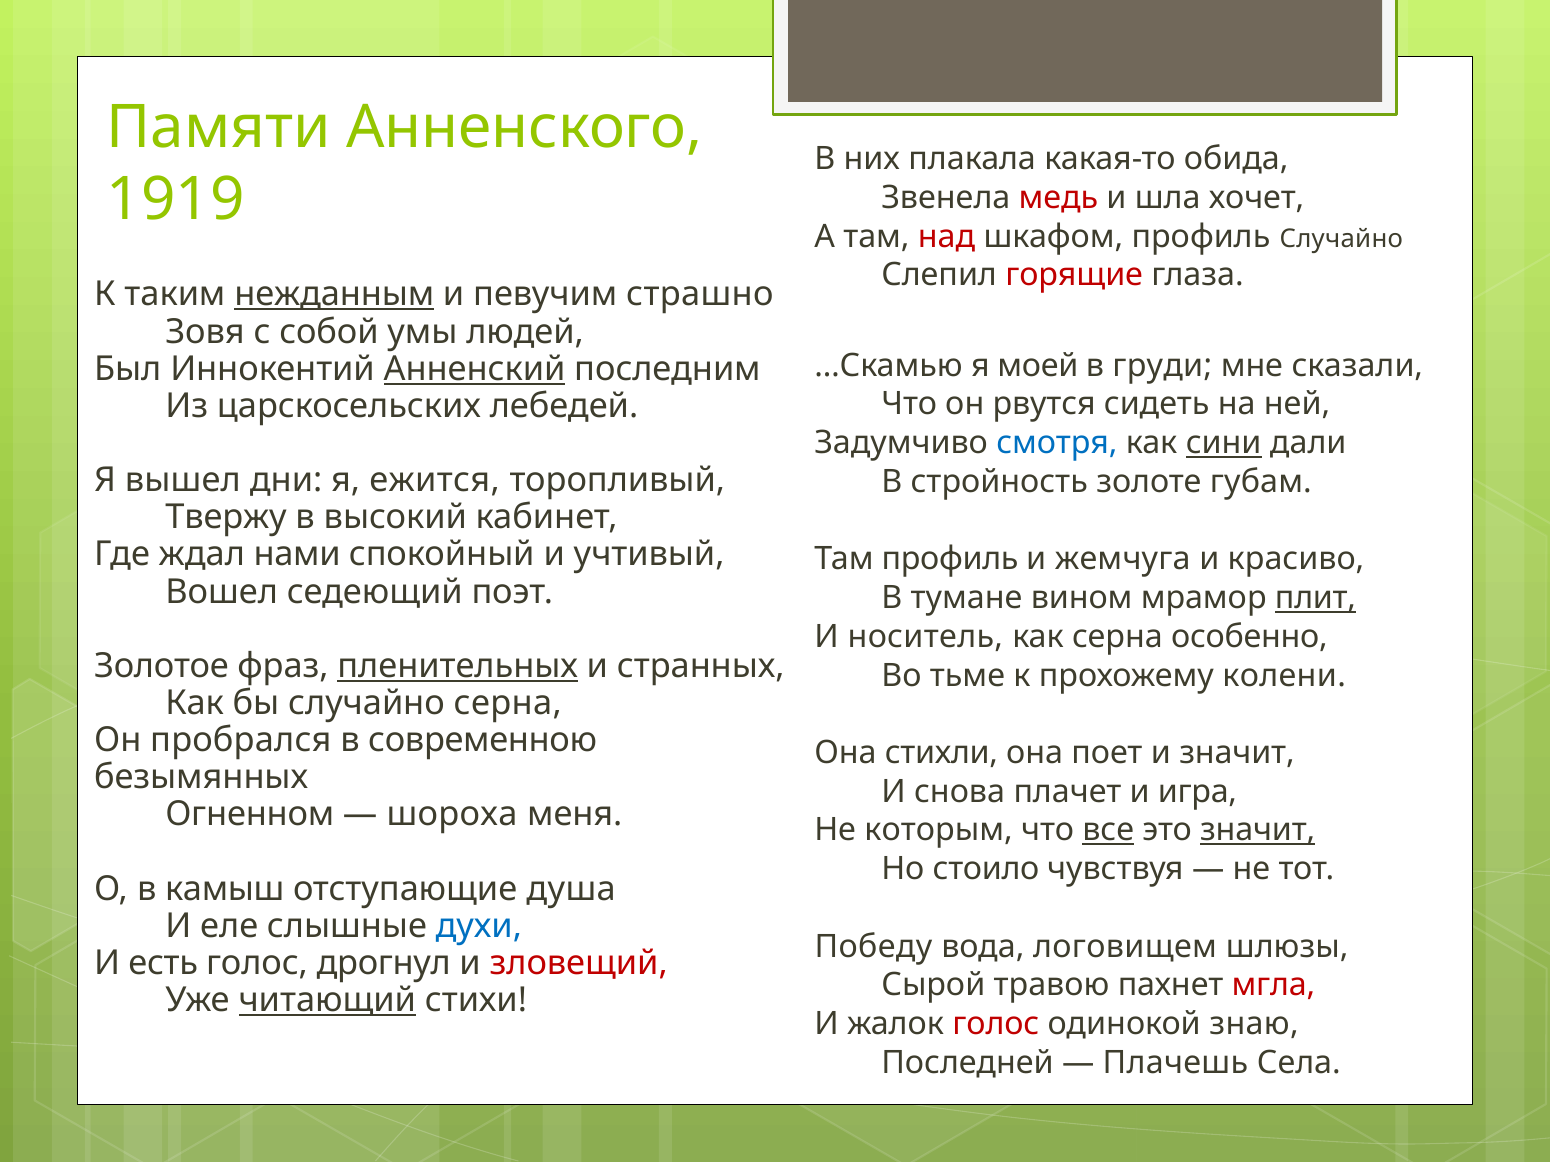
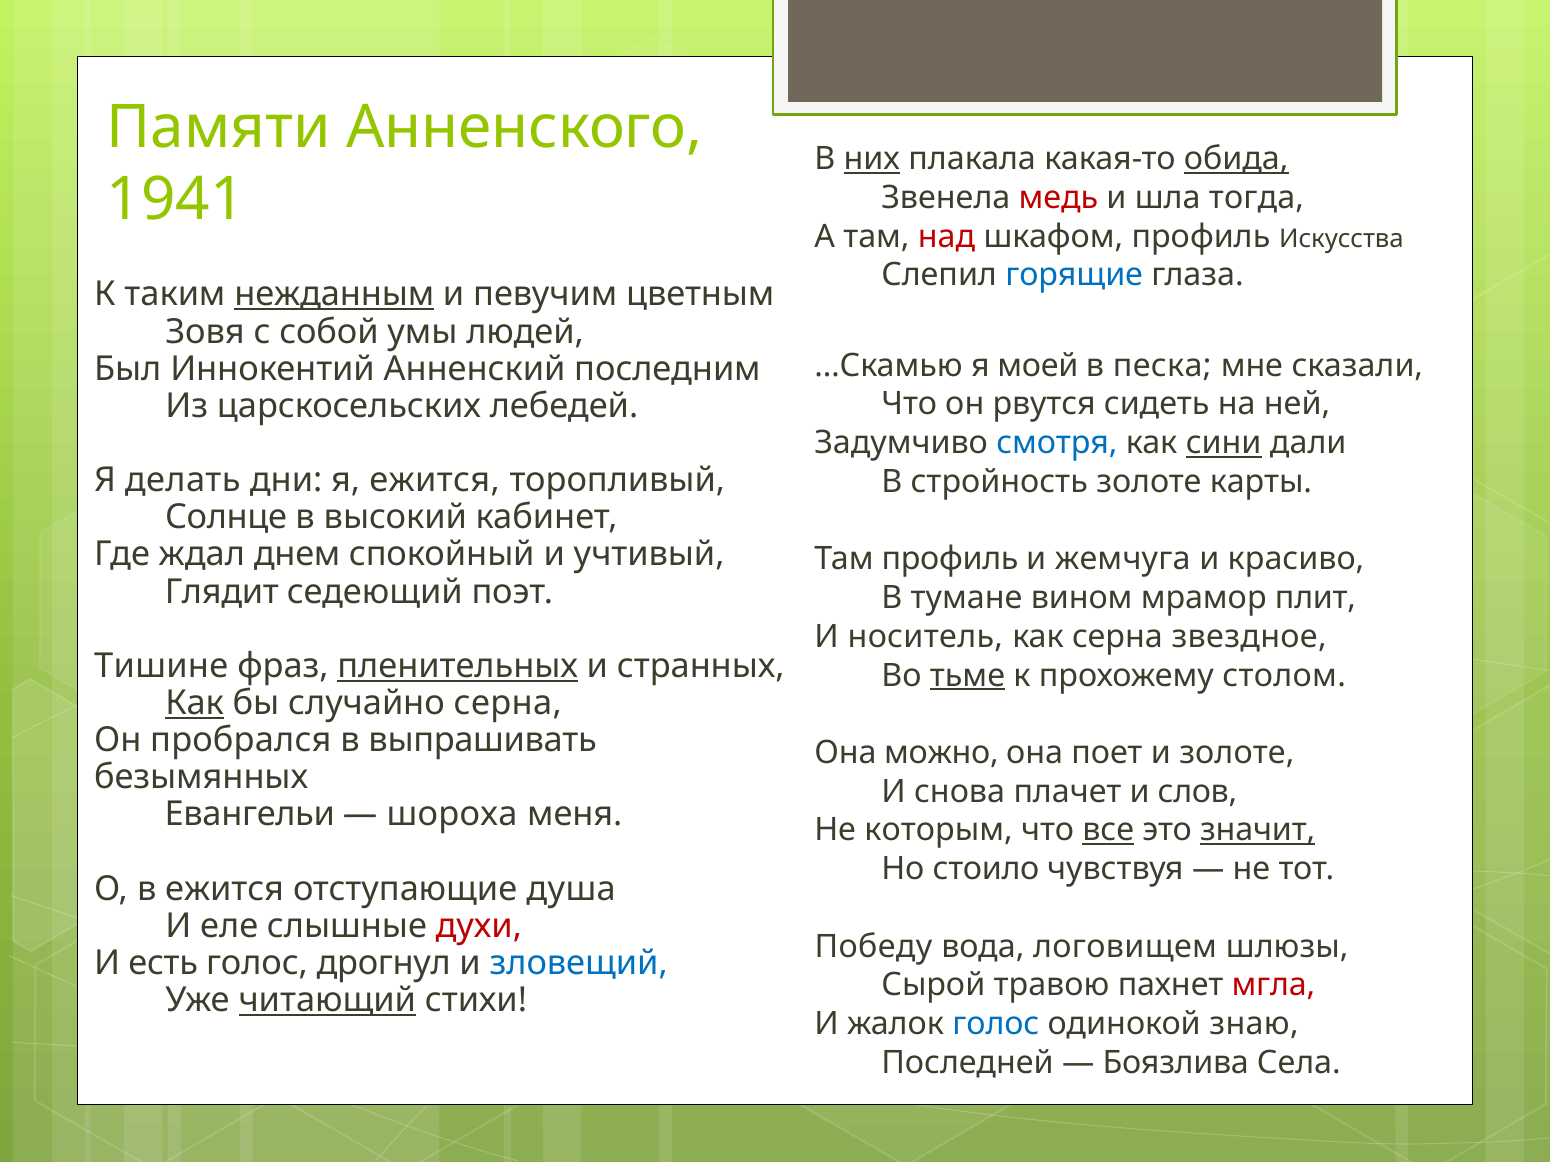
них underline: none -> present
обида underline: none -> present
1919: 1919 -> 1941
хочет: хочет -> тогда
профиль Случайно: Случайно -> Искусства
горящие colour: red -> blue
страшно: страшно -> цветным
груди: груди -> песка
Анненский underline: present -> none
вышел: вышел -> делать
губам: губам -> карты
Твержу: Твержу -> Солнце
нами: нами -> днем
Вошел: Вошел -> Глядит
плит underline: present -> none
особенно: особенно -> звездное
Золотое: Золотое -> Тишине
тьме underline: none -> present
колени: колени -> столом
Как at (195, 703) underline: none -> present
современною: современною -> выпрашивать
стихли: стихли -> можно
и значит: значит -> золоте
игра: игра -> слов
Огненном: Огненном -> Евангельи
в камыш: камыш -> ежится
духи colour: blue -> red
зловещий colour: red -> blue
голос at (996, 1024) colour: red -> blue
Плачешь: Плачешь -> Боязлива
